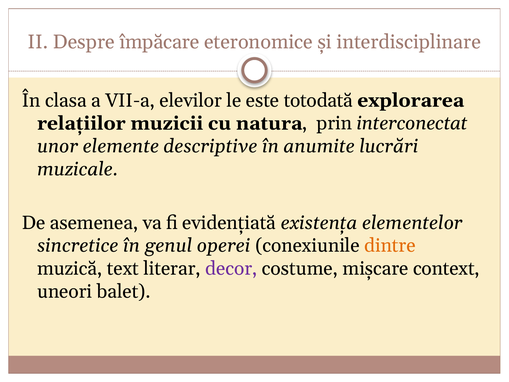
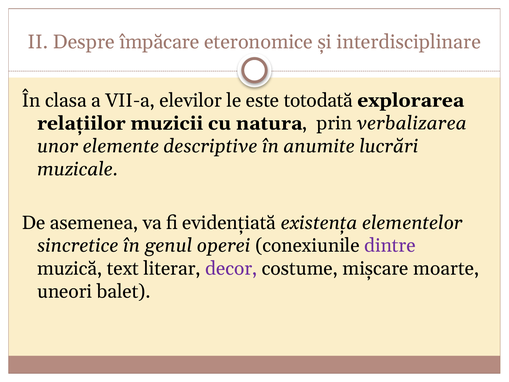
interconectat: interconectat -> verbalizarea
dintre colour: orange -> purple
context: context -> moarte
